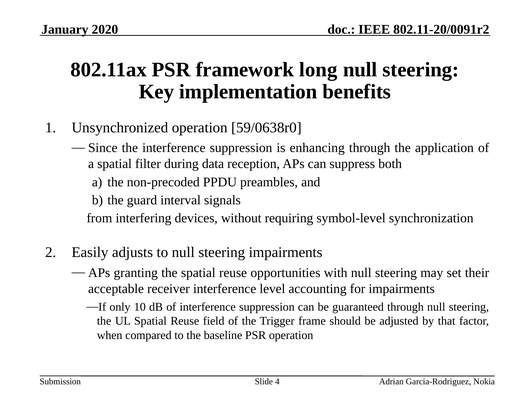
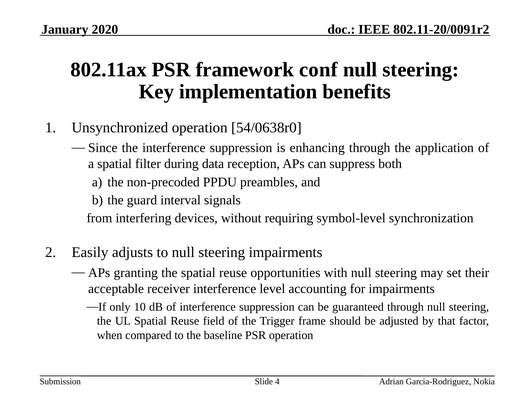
long: long -> conf
59/0638r0: 59/0638r0 -> 54/0638r0
